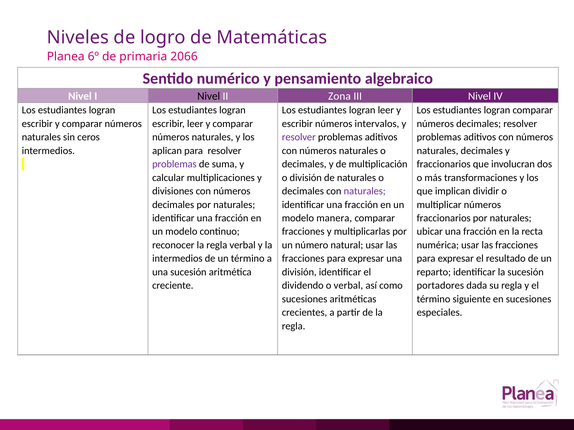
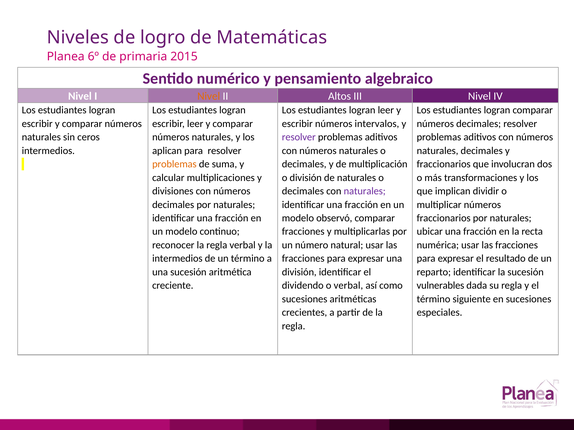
2066: 2066 -> 2015
Nivel at (209, 96) colour: black -> orange
Zona: Zona -> Altos
problemas at (174, 164) colour: purple -> orange
manera: manera -> observó
portadores: portadores -> vulnerables
